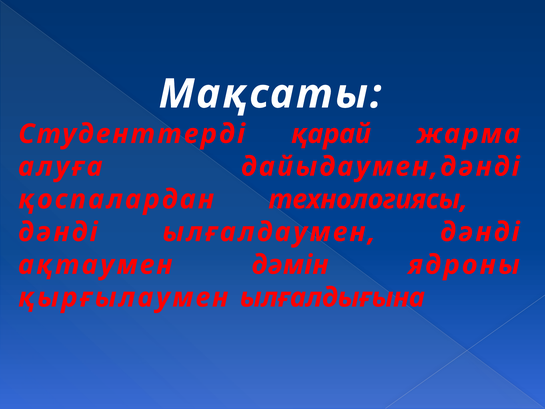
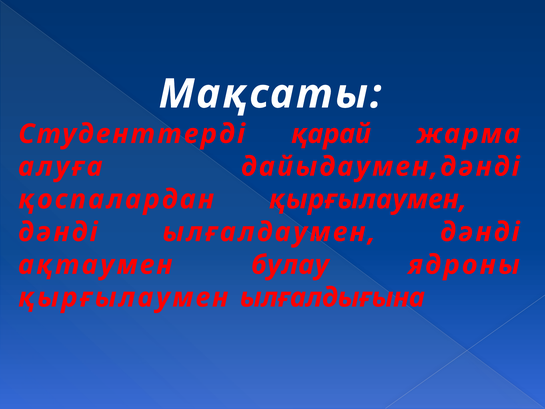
қоспалардан технологиясы: технологиясы -> қырғылаумен
дәмін: дәмін -> булау
